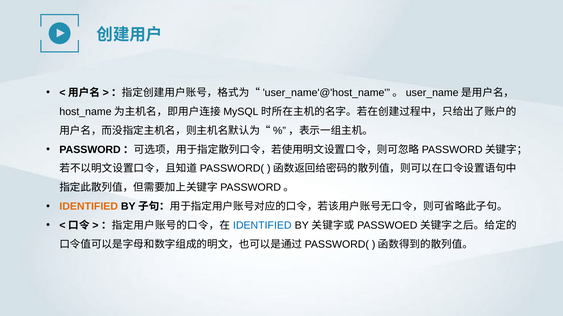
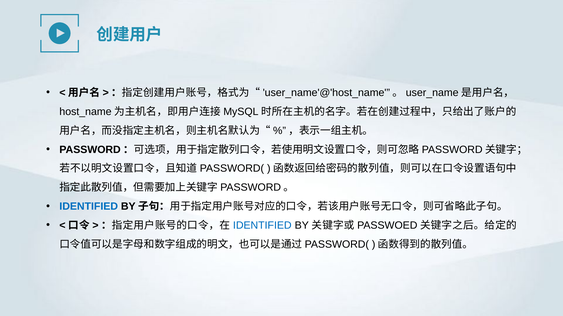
IDENTIFIED at (89, 207) colour: orange -> blue
